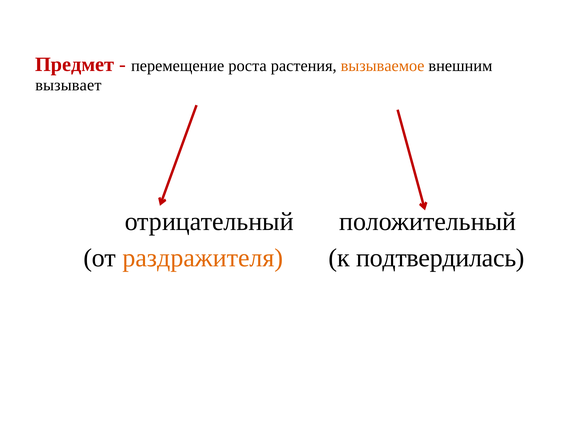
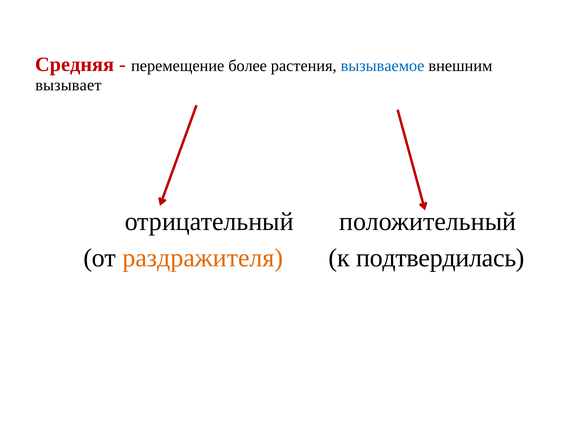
Предмет: Предмет -> Средняя
роста: роста -> более
вызываемое colour: orange -> blue
